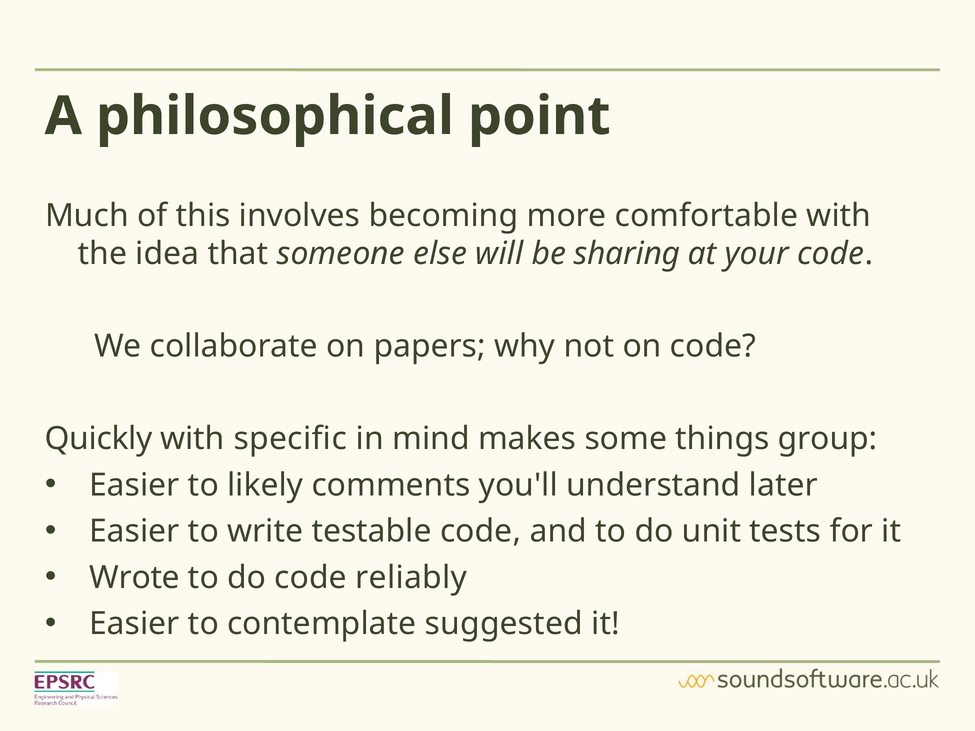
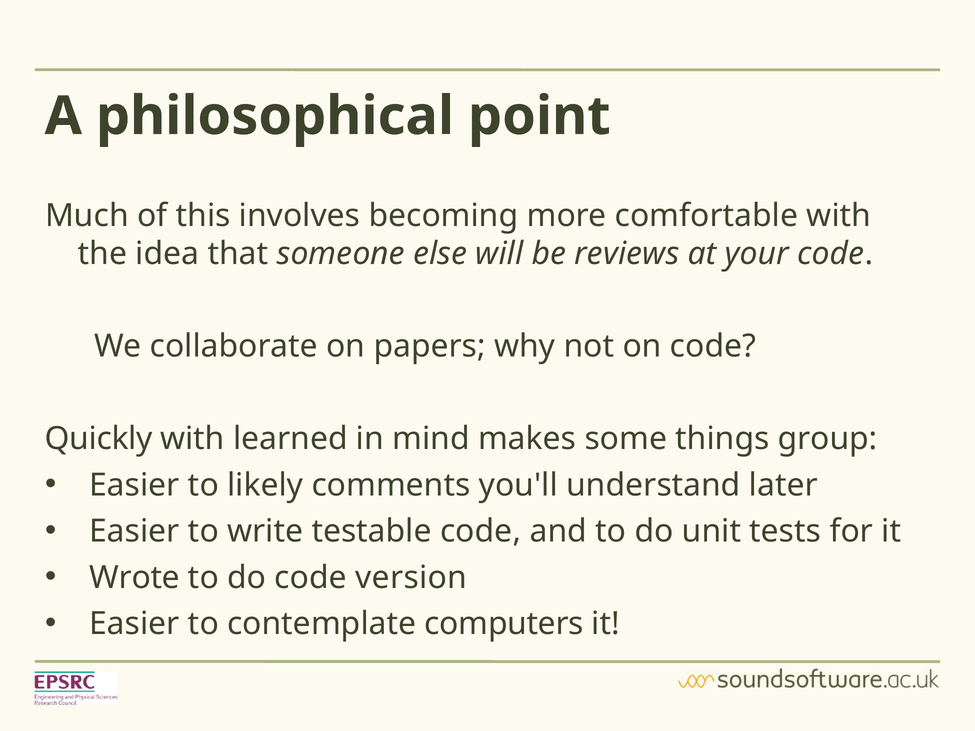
sharing: sharing -> reviews
specific: specific -> learned
reliably: reliably -> version
suggested: suggested -> computers
